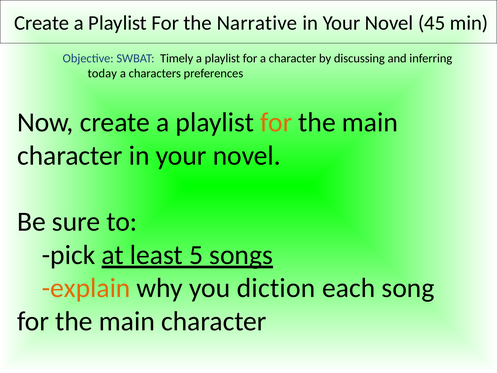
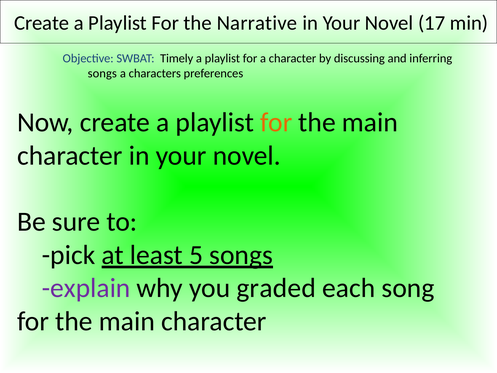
45: 45 -> 17
today at (102, 73): today -> songs
explain colour: orange -> purple
diction: diction -> graded
